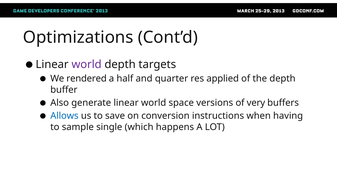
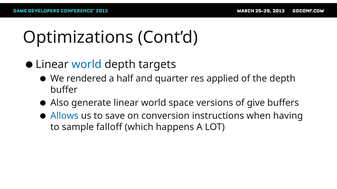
world at (87, 65) colour: purple -> blue
very: very -> give
single: single -> falloff
